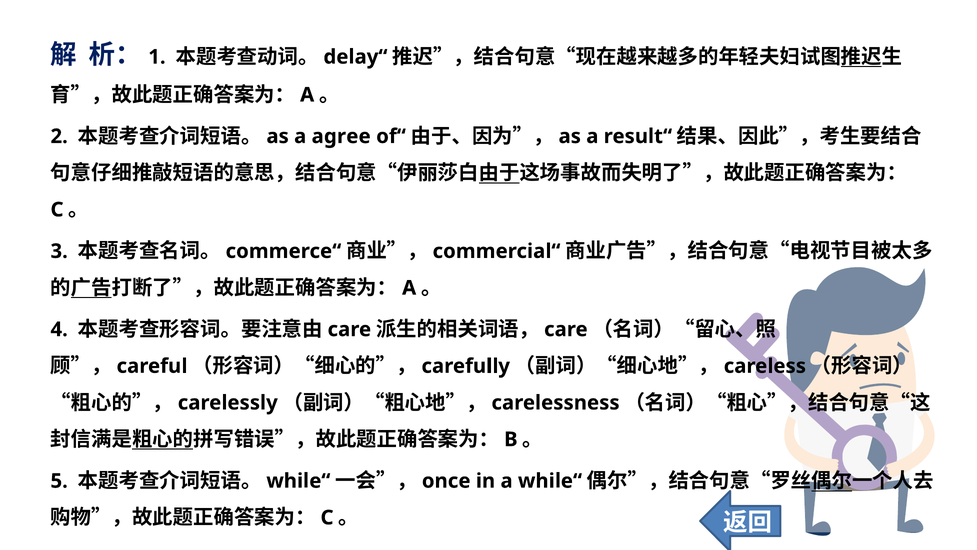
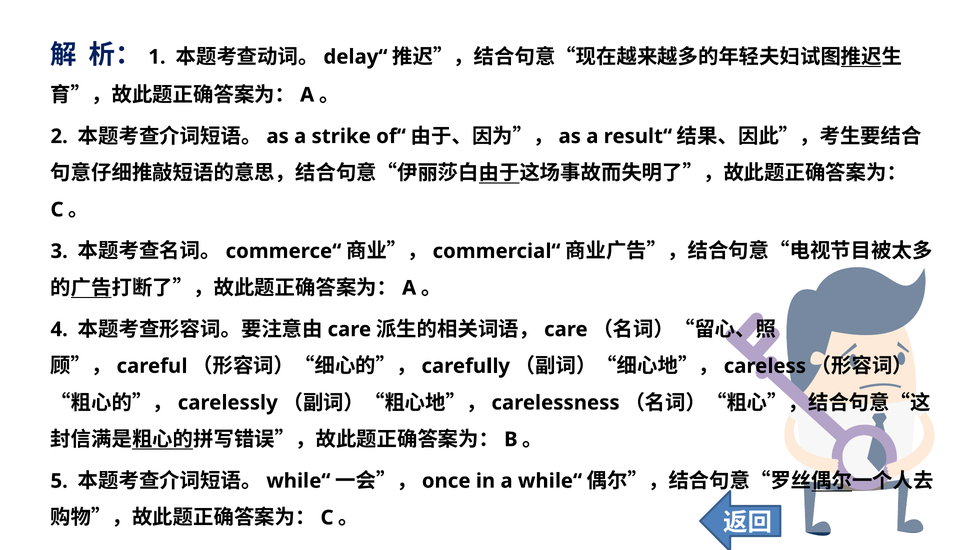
agree: agree -> strike
